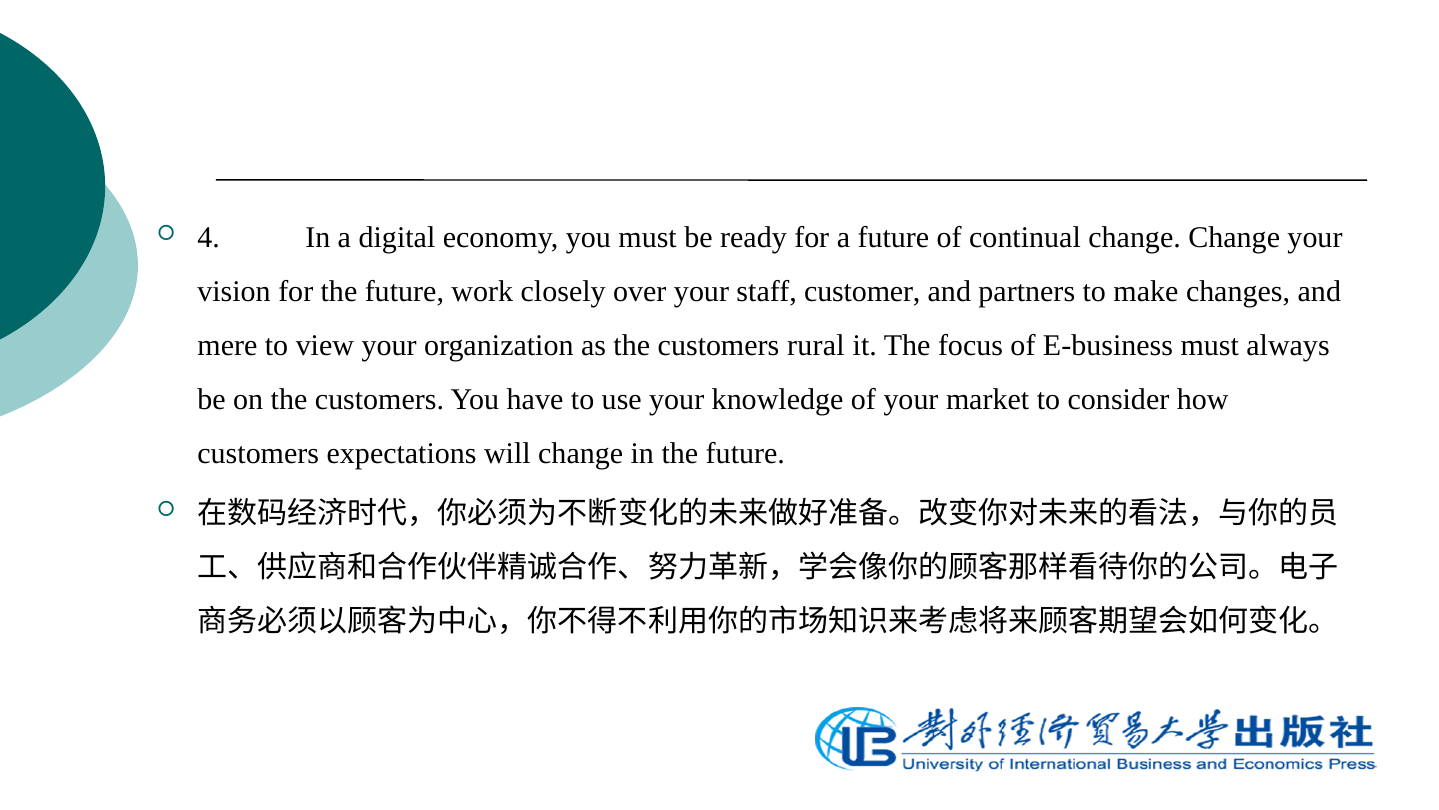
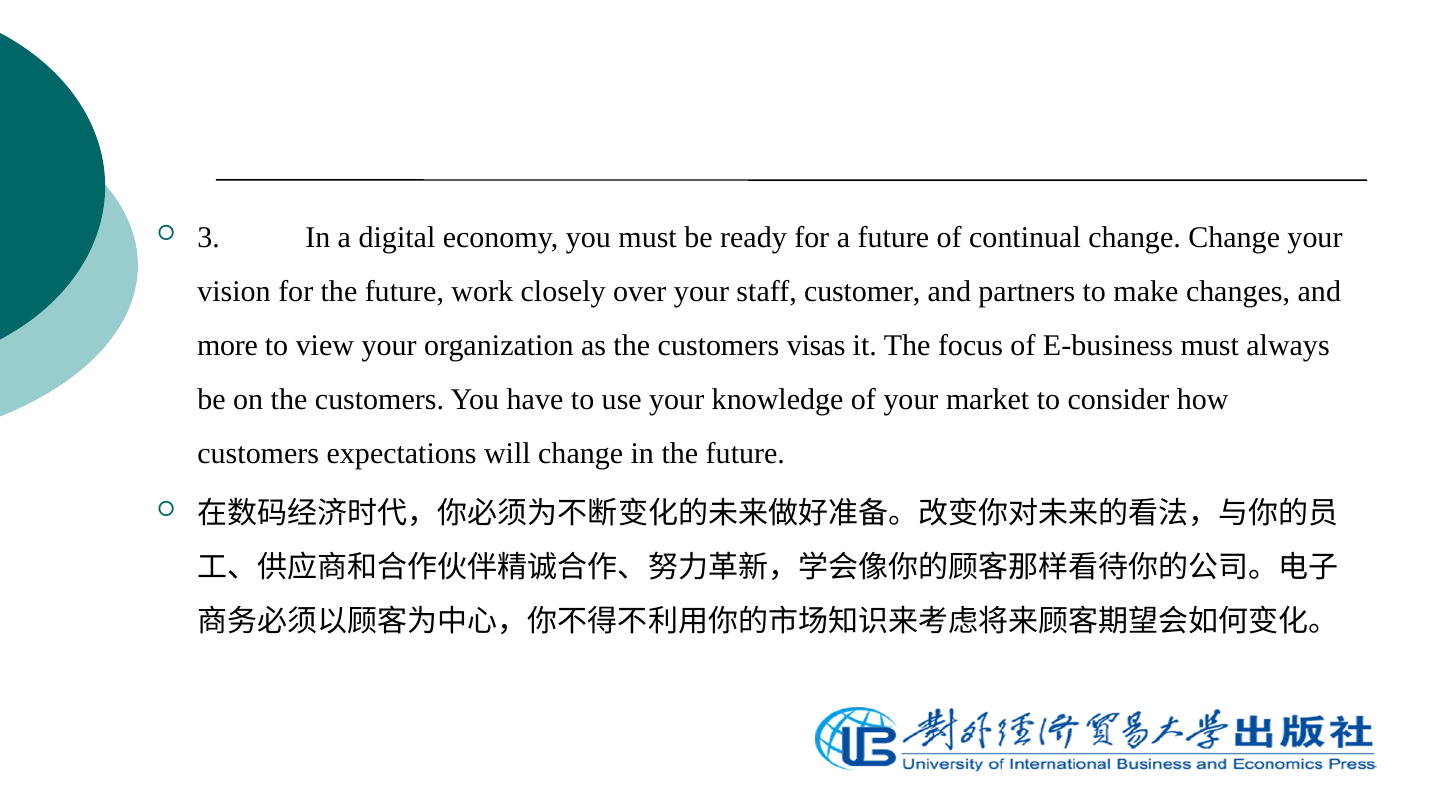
4: 4 -> 3
mere: mere -> more
rural: rural -> visas
